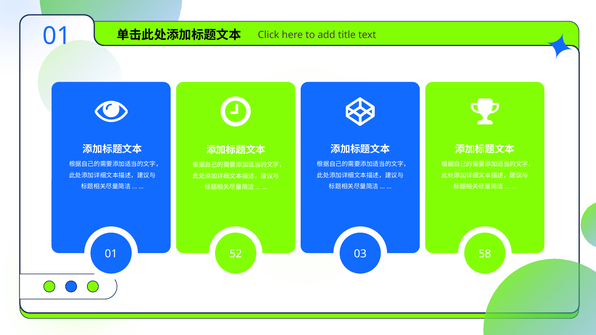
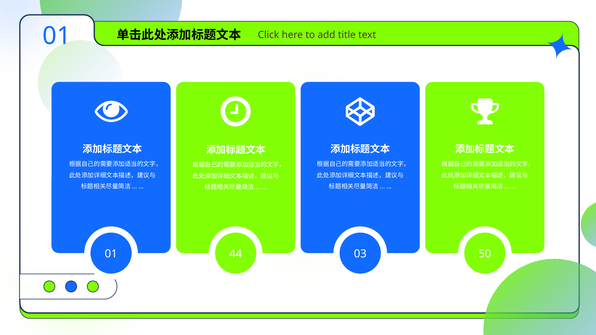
52: 52 -> 44
58: 58 -> 50
